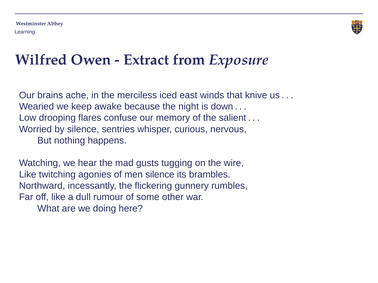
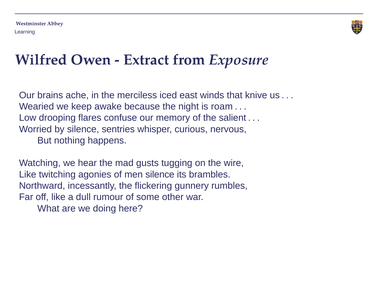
down: down -> roam
